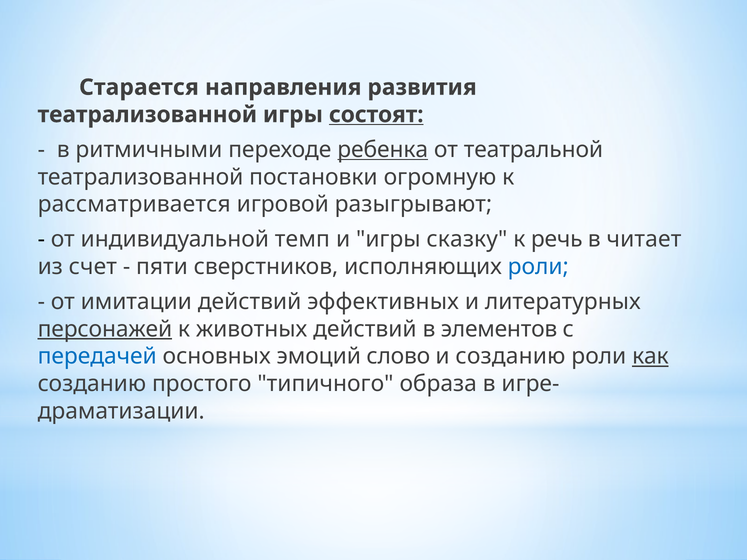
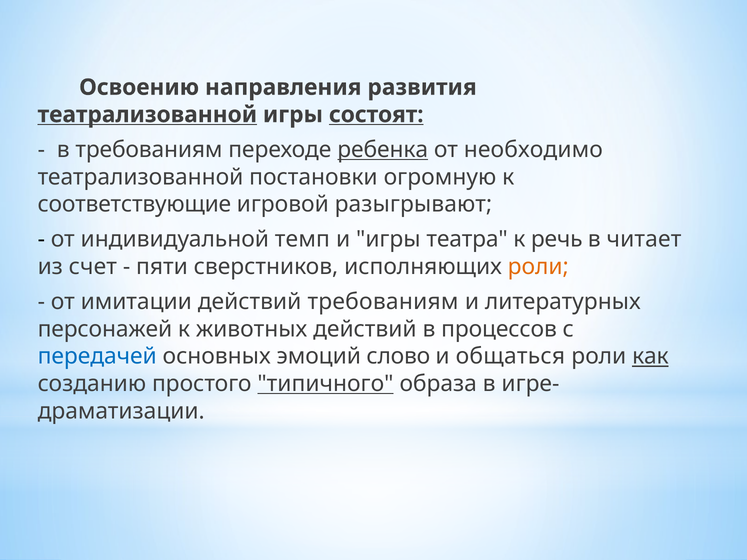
Старается: Старается -> Освоению
театрализованной at (147, 115) underline: none -> present
в ритмичными: ритмичными -> требованиям
театральной: театральной -> необходимо
рассматривается: рассматривается -> соответствующие
сказку: сказку -> театра
роли at (538, 267) colour: blue -> orange
действий эффективных: эффективных -> требованиям
персонажей underline: present -> none
элементов: элементов -> процессов
и созданию: созданию -> общаться
типичного underline: none -> present
